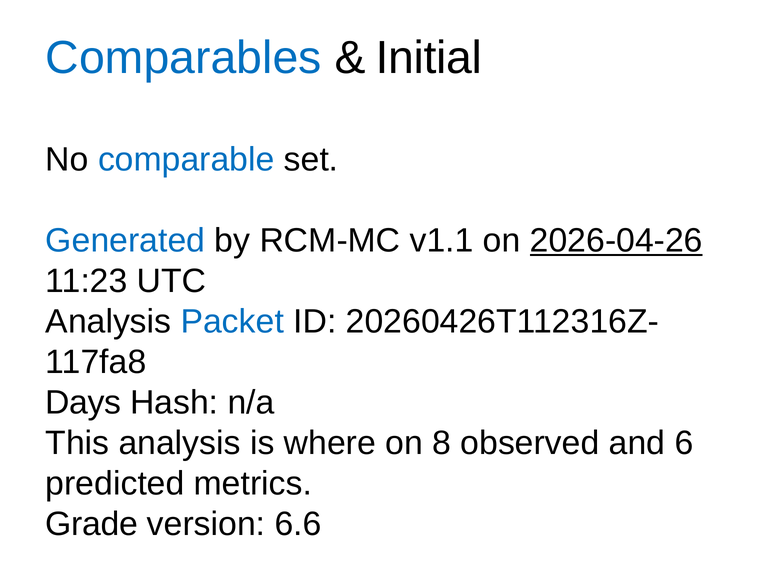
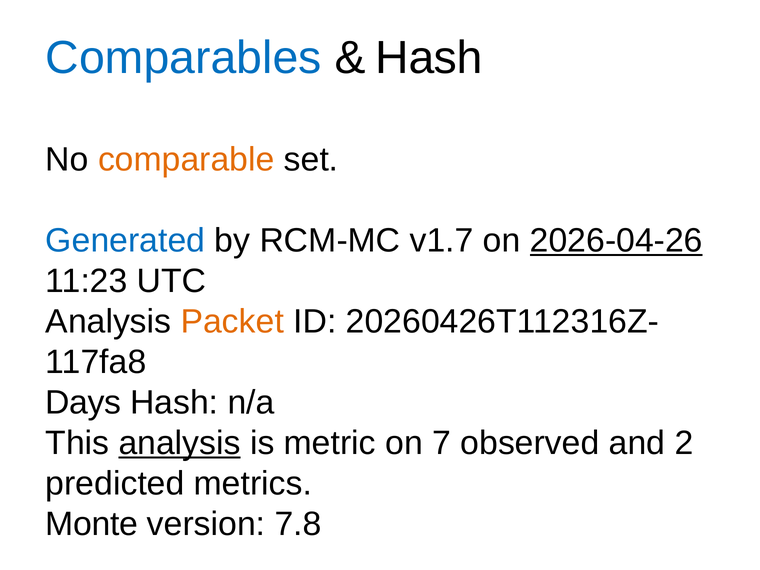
Initial at (429, 58): Initial -> Hash
comparable colour: blue -> orange
v1.1: v1.1 -> v1.7
Packet colour: blue -> orange
analysis at (180, 443) underline: none -> present
where: where -> metric
8: 8 -> 7
6: 6 -> 2
Grade: Grade -> Monte
6.6: 6.6 -> 7.8
